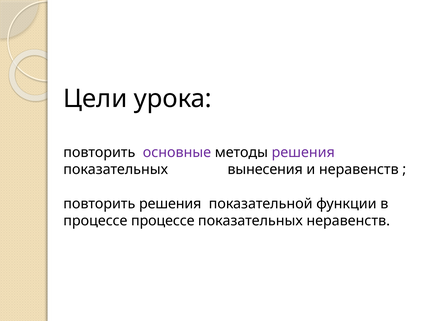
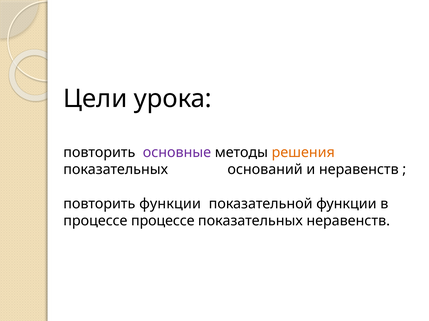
решения at (303, 153) colour: purple -> orange
вынесения: вынесения -> оснований
повторить решения: решения -> функции
